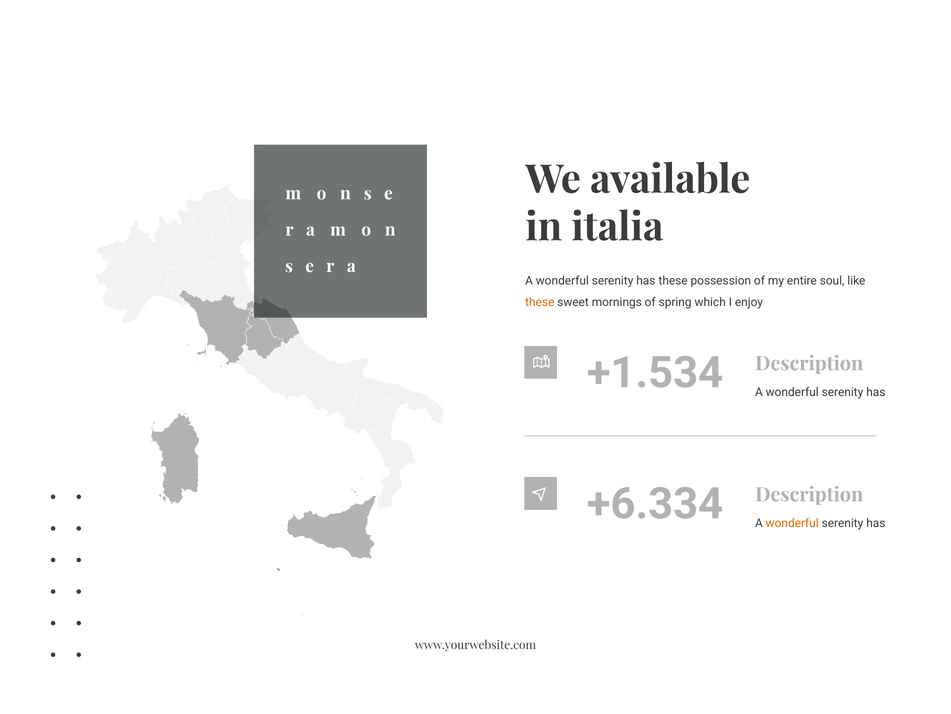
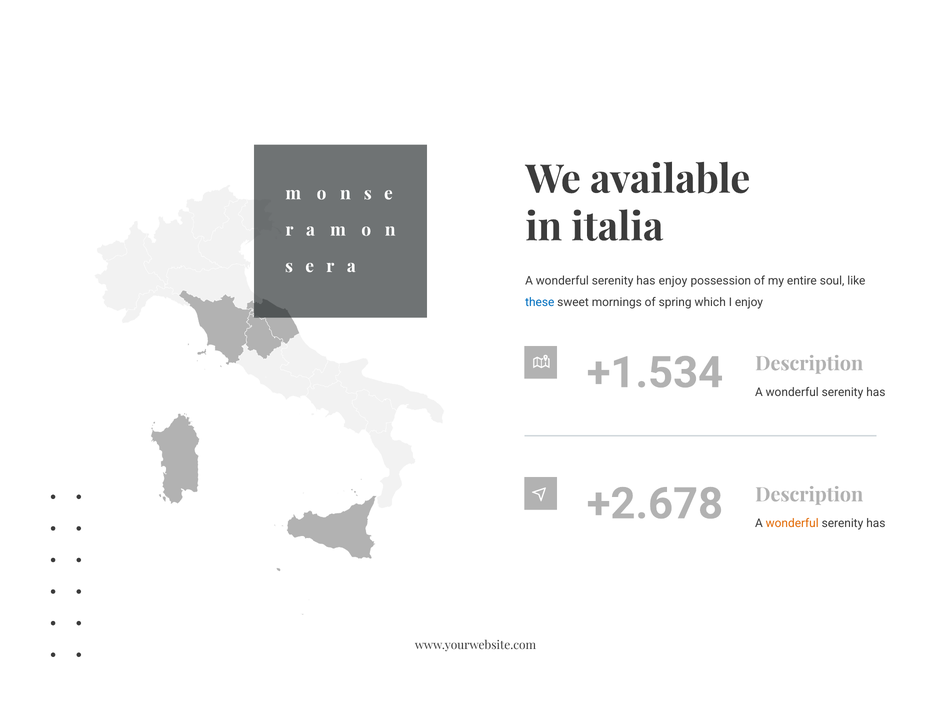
has these: these -> enjoy
these at (540, 302) colour: orange -> blue
+6.334: +6.334 -> +2.678
